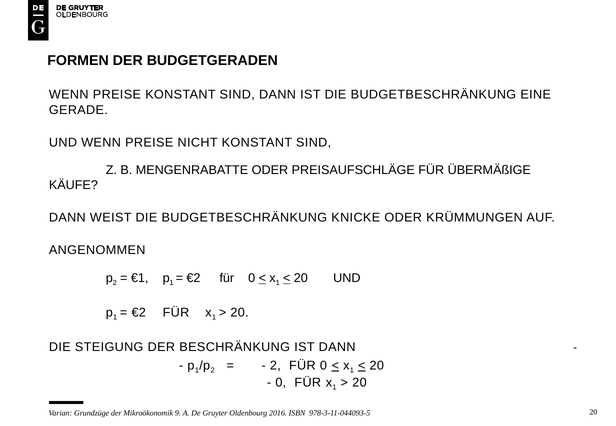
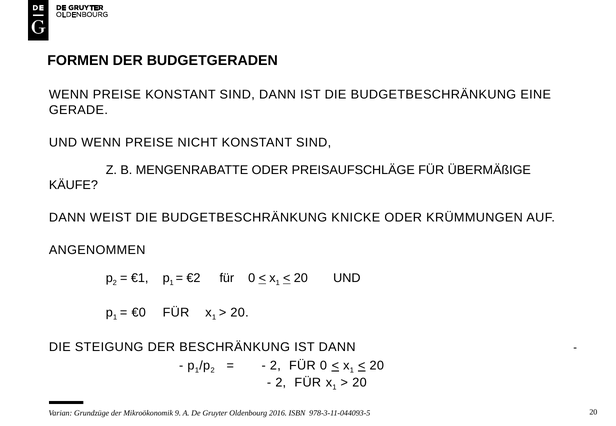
€2 at (139, 313): €2 -> €0
0 at (281, 383): 0 -> 2
